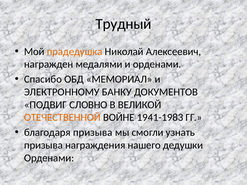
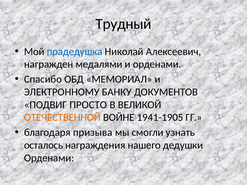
прадедушка colour: orange -> blue
СЛОВНО: СЛОВНО -> ПРОСТО
1941-1983: 1941-1983 -> 1941-1905
призыва at (43, 145): призыва -> осталось
